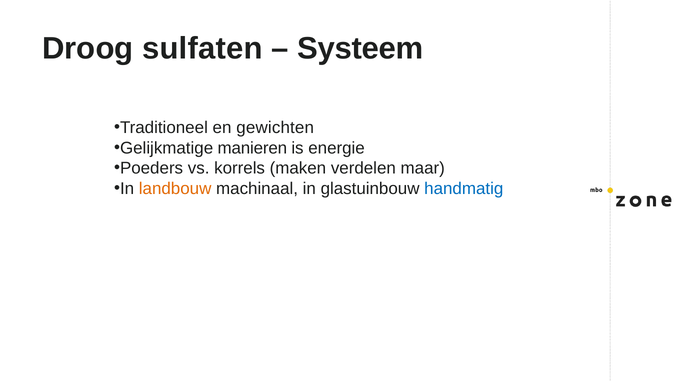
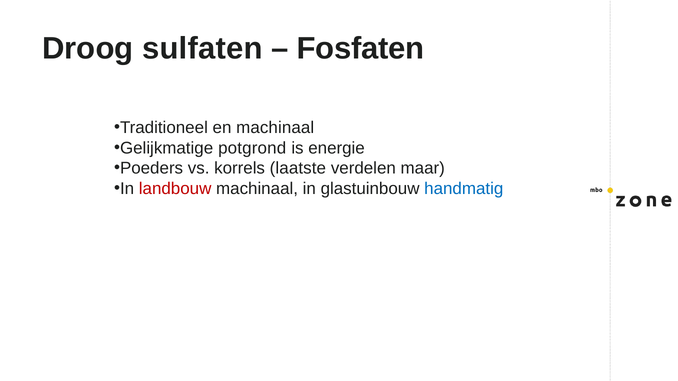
Systeem: Systeem -> Fosfaten
en gewichten: gewichten -> machinaal
manieren: manieren -> potgrond
maken: maken -> laatste
landbouw colour: orange -> red
